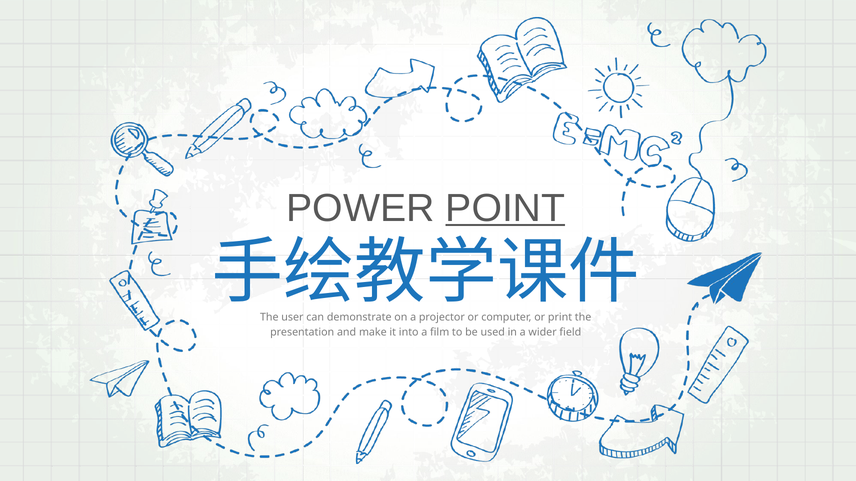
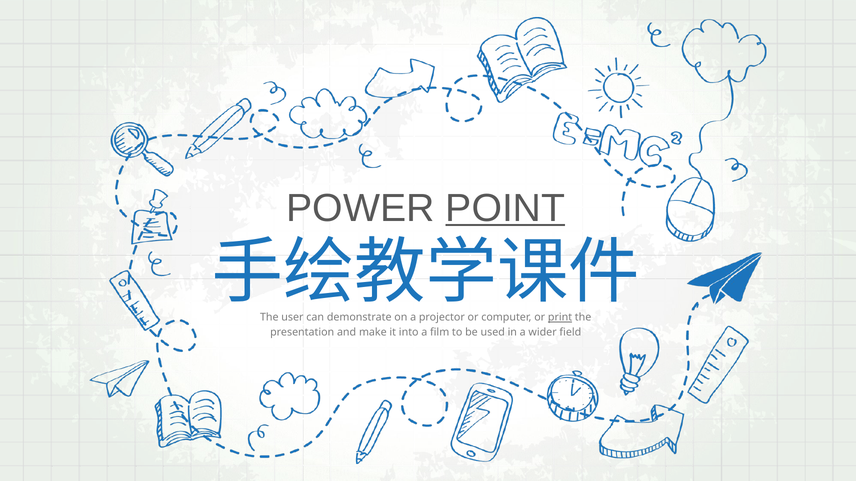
print underline: none -> present
